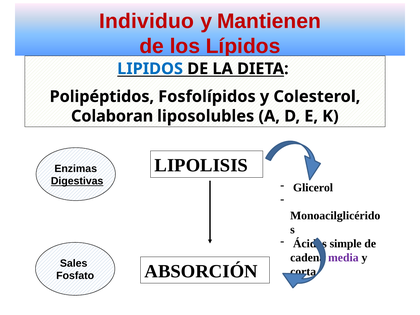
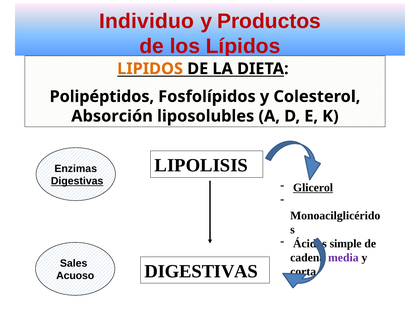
Mantienen: Mantienen -> Productos
LIPIDOS colour: blue -> orange
Colaboran: Colaboran -> Absorción
Glicerol underline: none -> present
ABSORCIÓN at (201, 271): ABSORCIÓN -> DIGESTIVAS
Fosfato: Fosfato -> Acuoso
